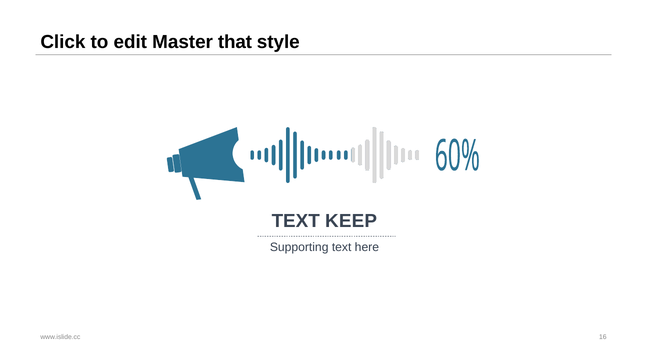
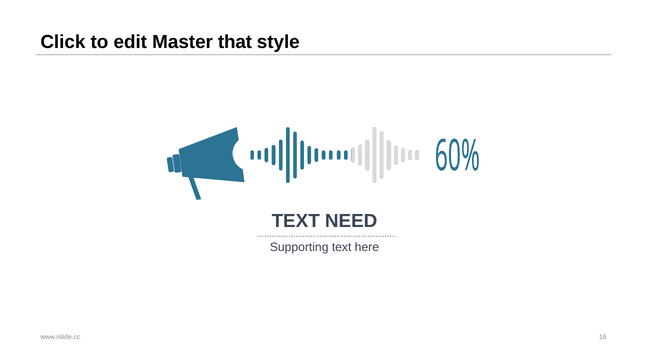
KEEP: KEEP -> NEED
